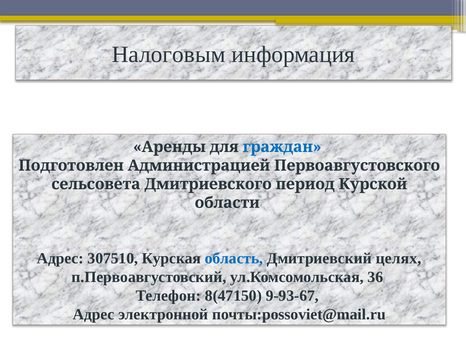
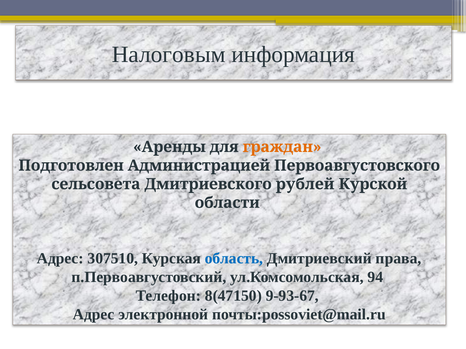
граждан colour: blue -> orange
период: период -> рублей
целях: целях -> права
36: 36 -> 94
